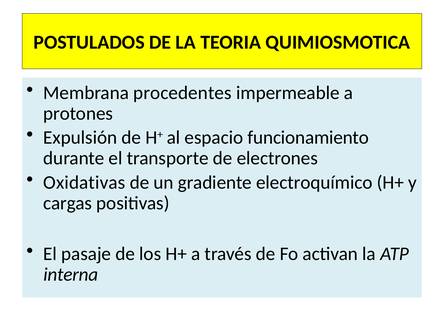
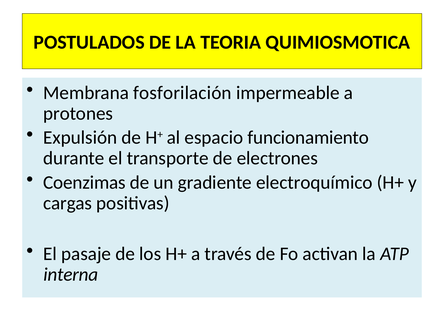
procedentes: procedentes -> fosforilación
Oxidativas: Oxidativas -> Coenzimas
